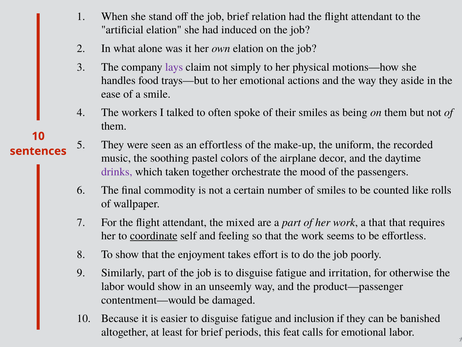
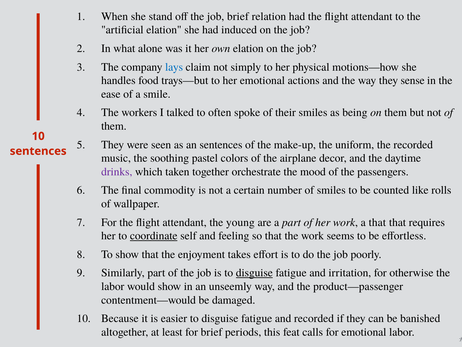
lays colour: purple -> blue
aside: aside -> sense
an effortless: effortless -> sentences
mixed: mixed -> young
disguise at (254, 273) underline: none -> present
and inclusion: inclusion -> recorded
